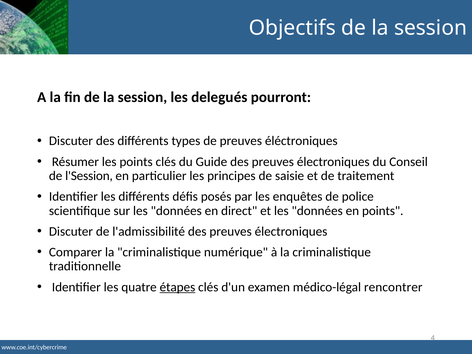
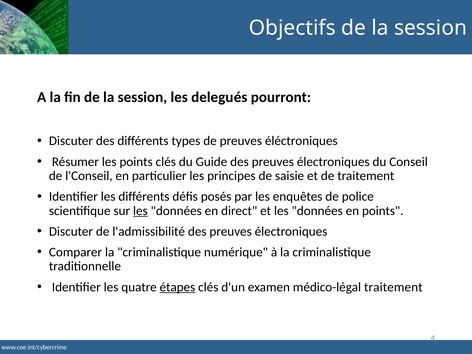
l'Session: l'Session -> l'Conseil
les at (140, 211) underline: none -> present
médico-légal rencontrer: rencontrer -> traitement
